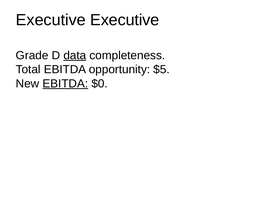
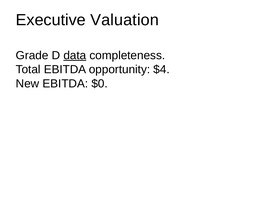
Executive Executive: Executive -> Valuation
$5: $5 -> $4
EBITDA at (65, 84) underline: present -> none
